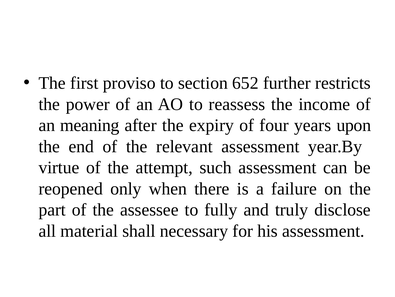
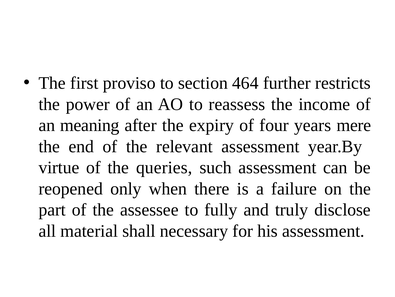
652: 652 -> 464
upon: upon -> mere
attempt: attempt -> queries
